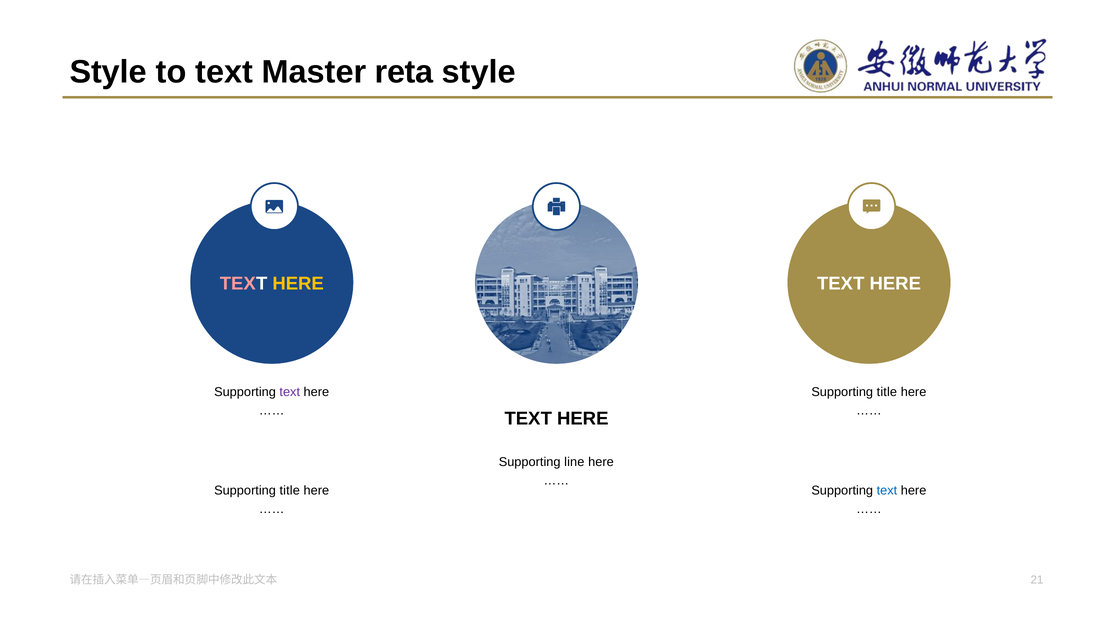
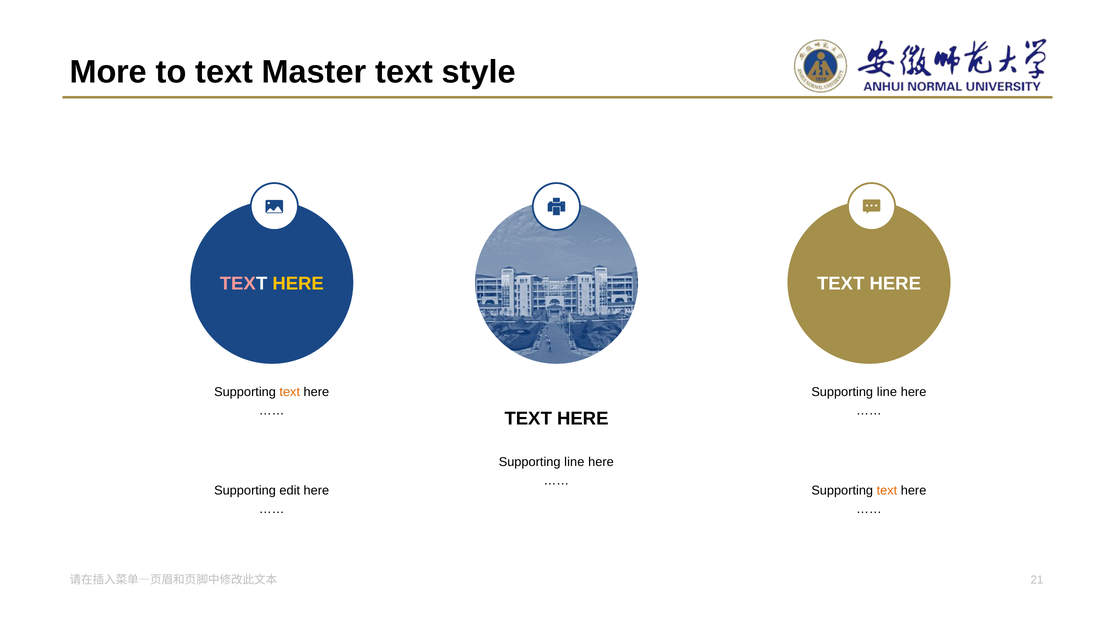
Style at (108, 72): Style -> More
Master reta: reta -> text
text at (290, 392) colour: purple -> orange
title at (887, 392): title -> line
title at (290, 491): title -> edit
text at (887, 491) colour: blue -> orange
